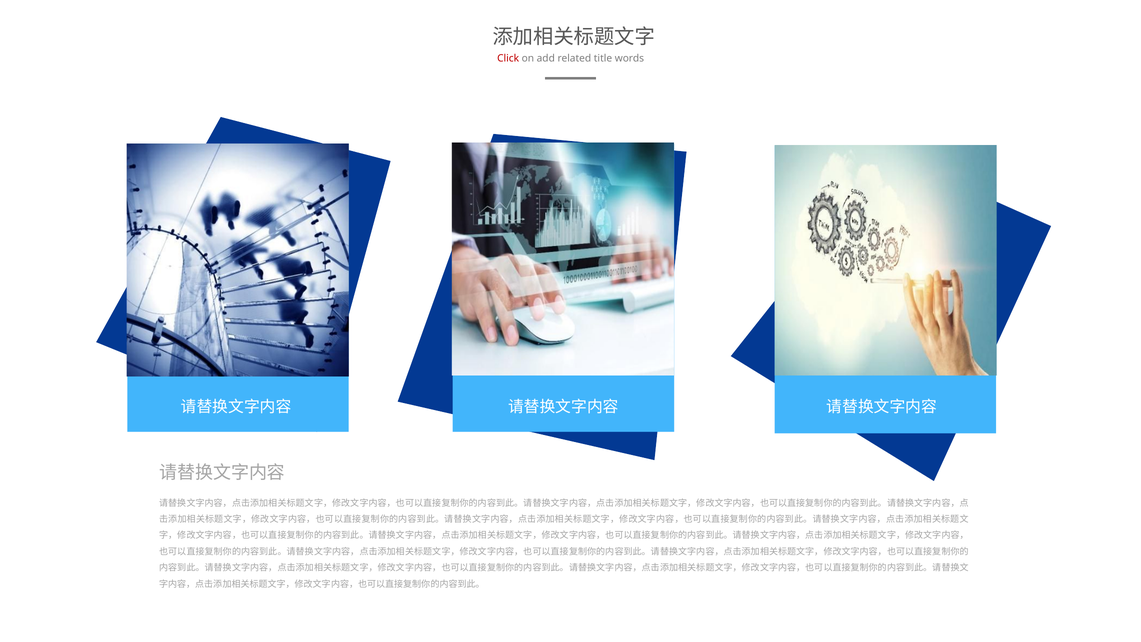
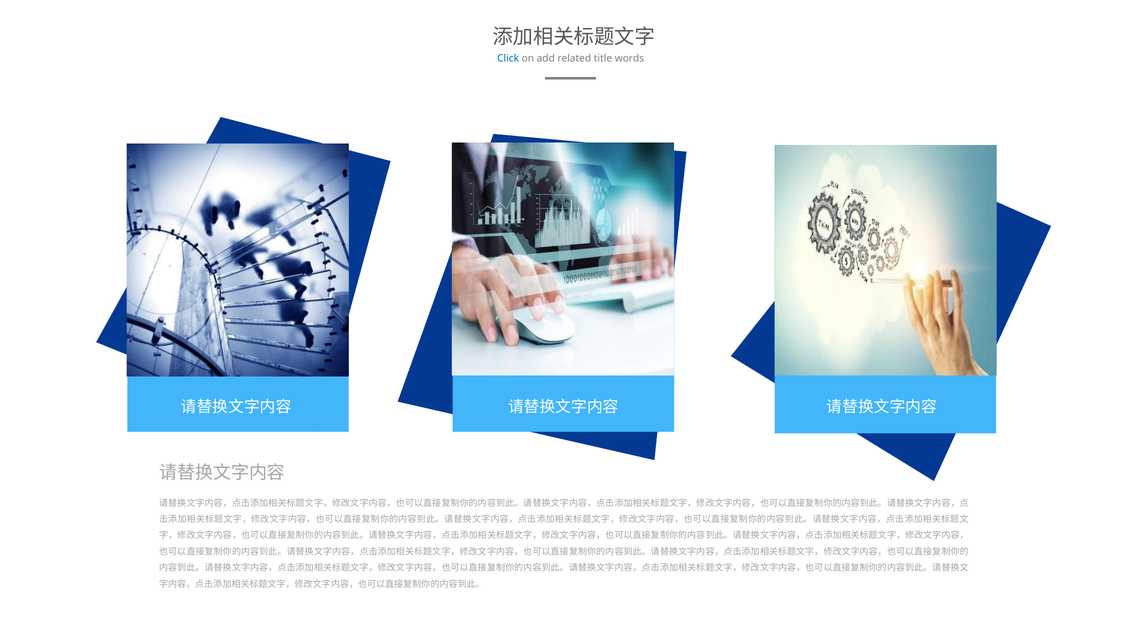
Click colour: red -> blue
